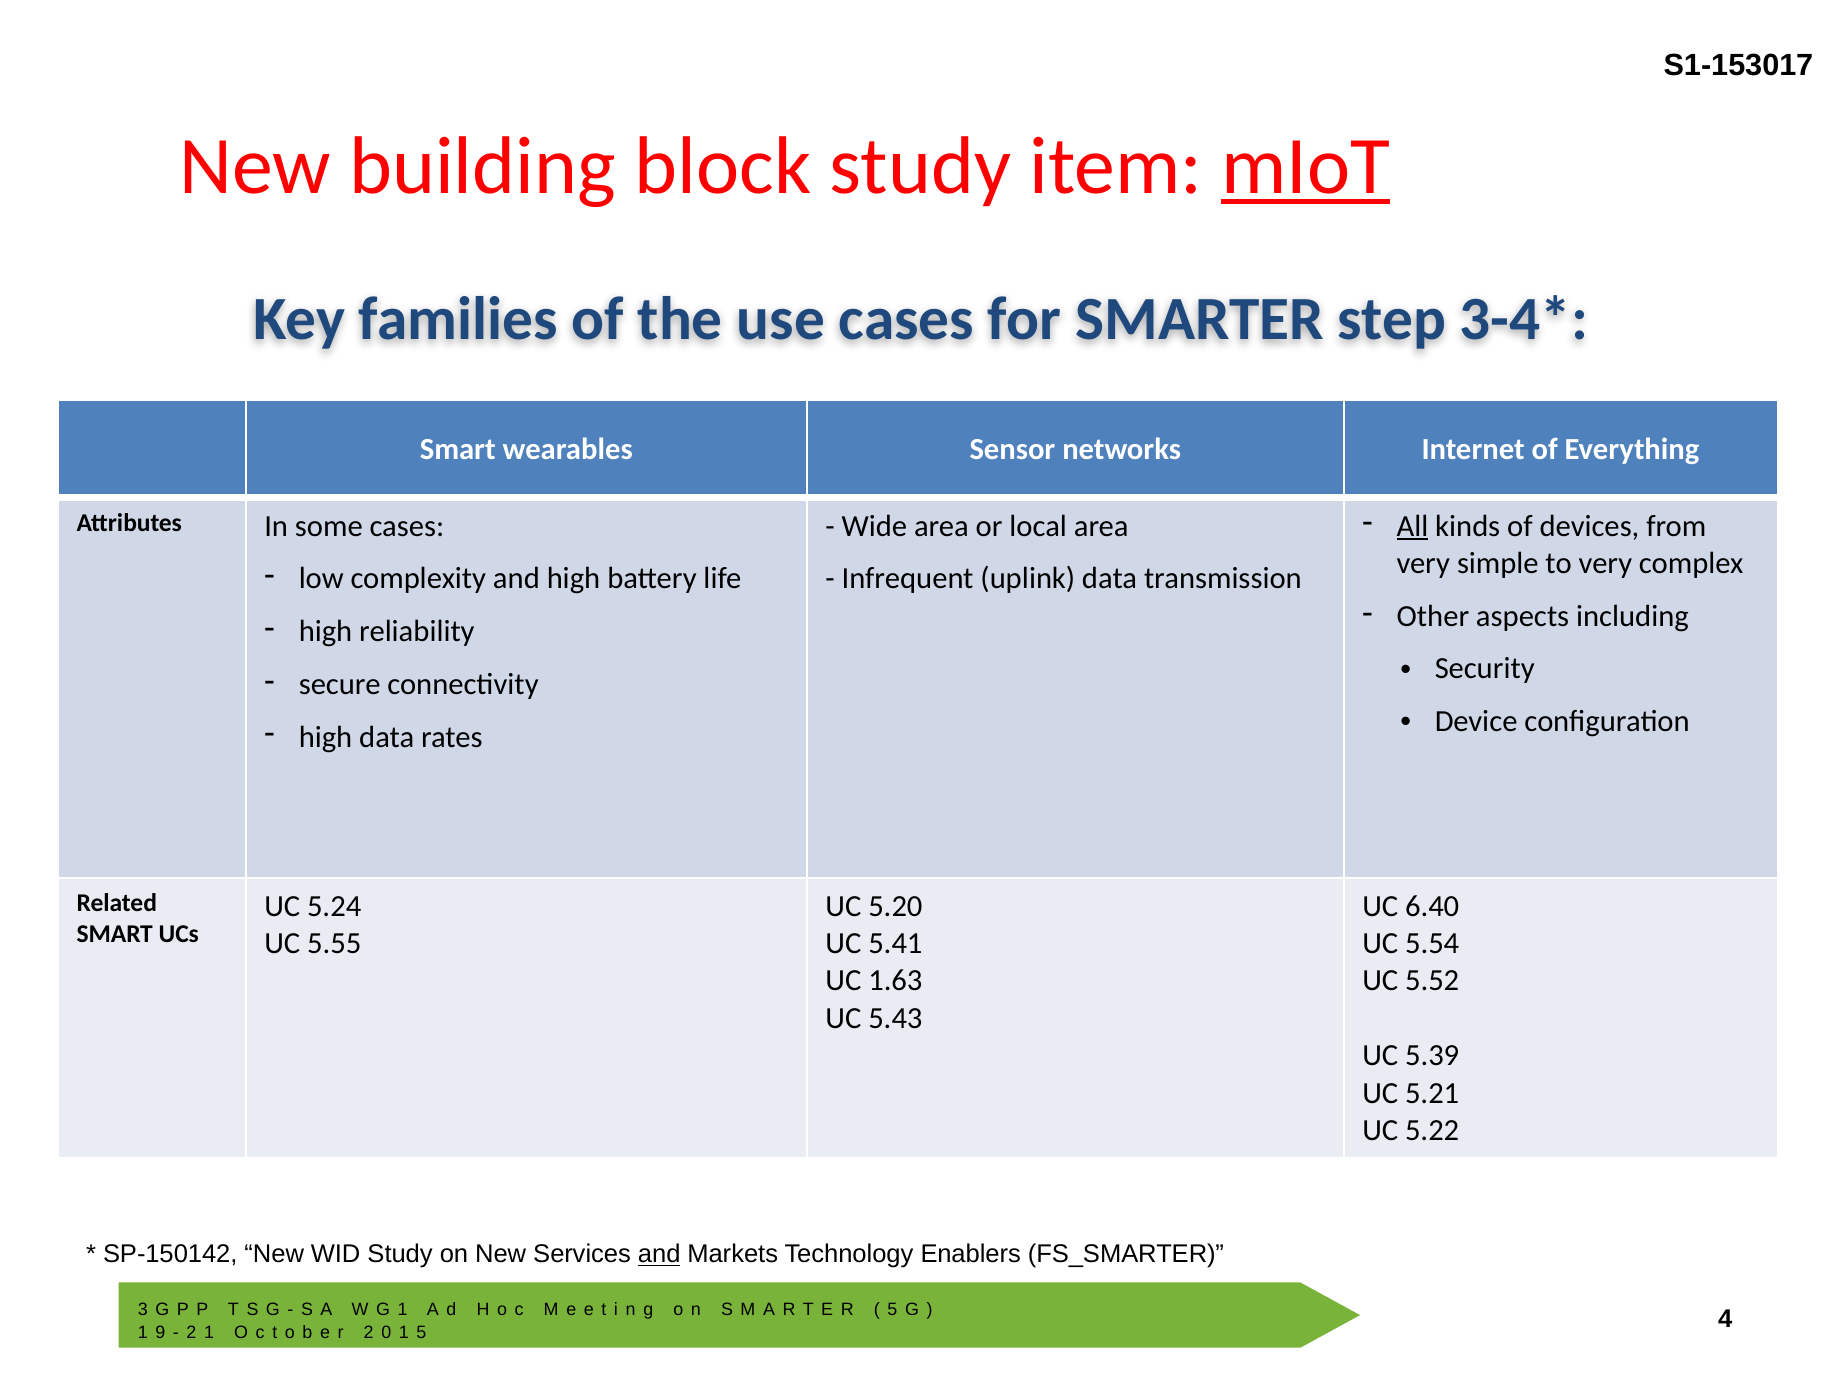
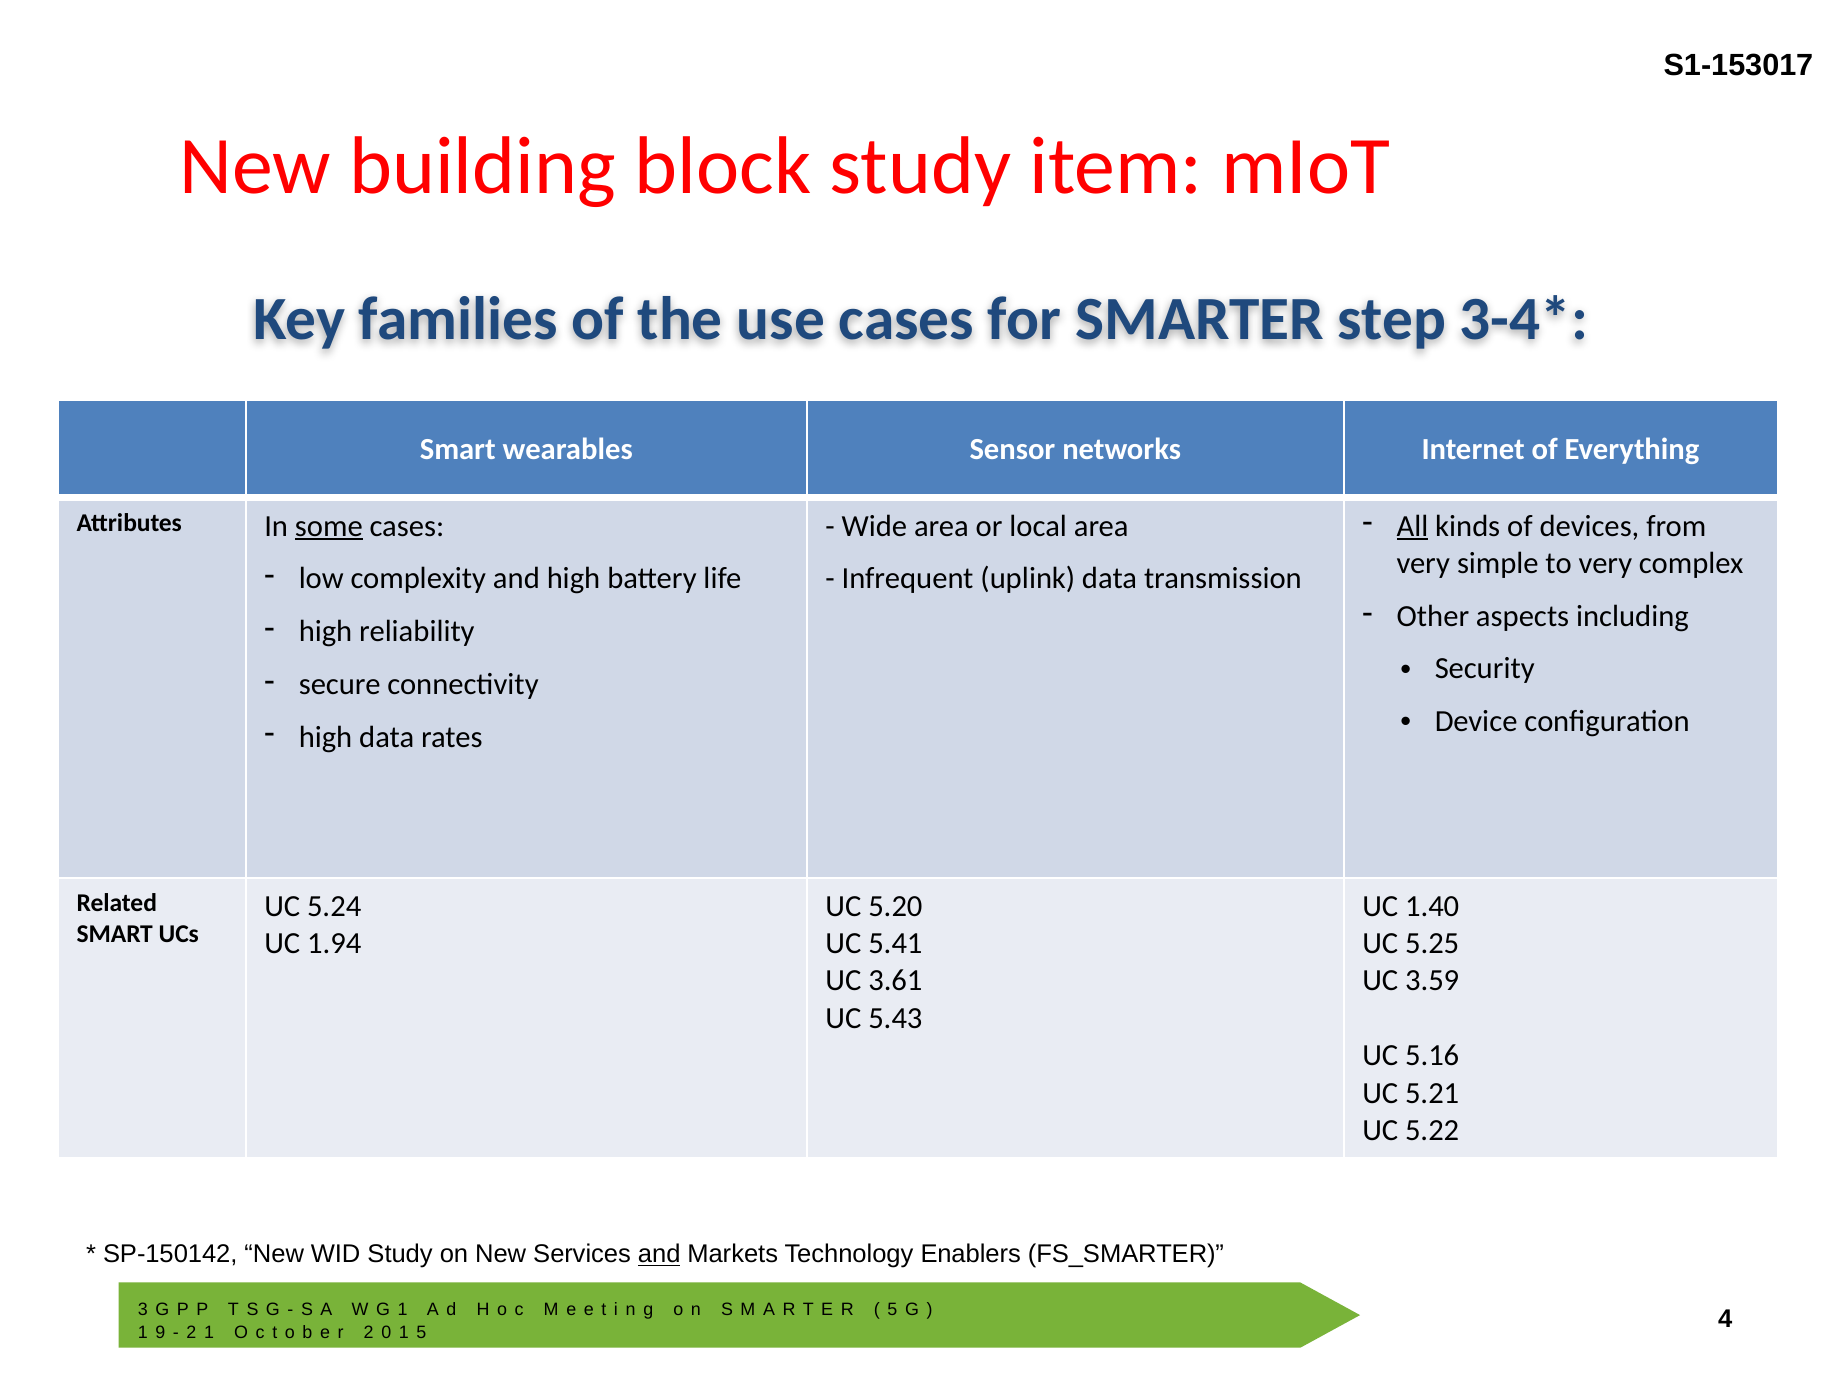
mIoT underline: present -> none
some underline: none -> present
6.40: 6.40 -> 1.40
5.55: 5.55 -> 1.94
5.54: 5.54 -> 5.25
1.63: 1.63 -> 3.61
5.52: 5.52 -> 3.59
5.39: 5.39 -> 5.16
